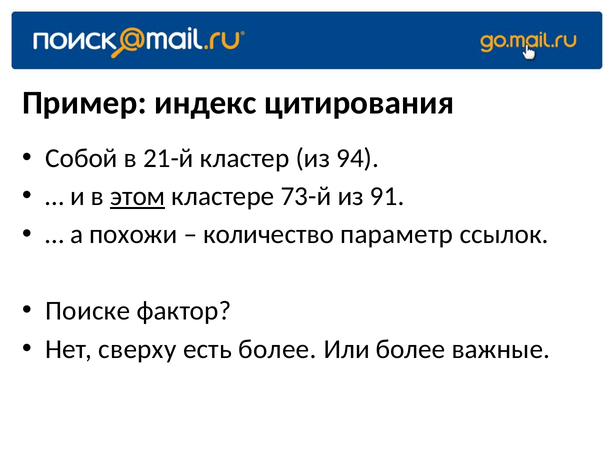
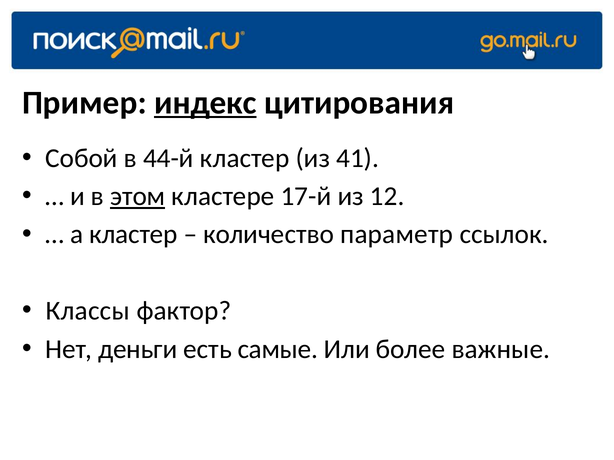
индекс underline: none -> present
21-й: 21-й -> 44-й
94: 94 -> 41
73-й: 73-й -> 17-й
91: 91 -> 12
а похожи: похожи -> кластер
Поиске: Поиске -> Классы
сверху: сверху -> деньги
есть более: более -> самые
